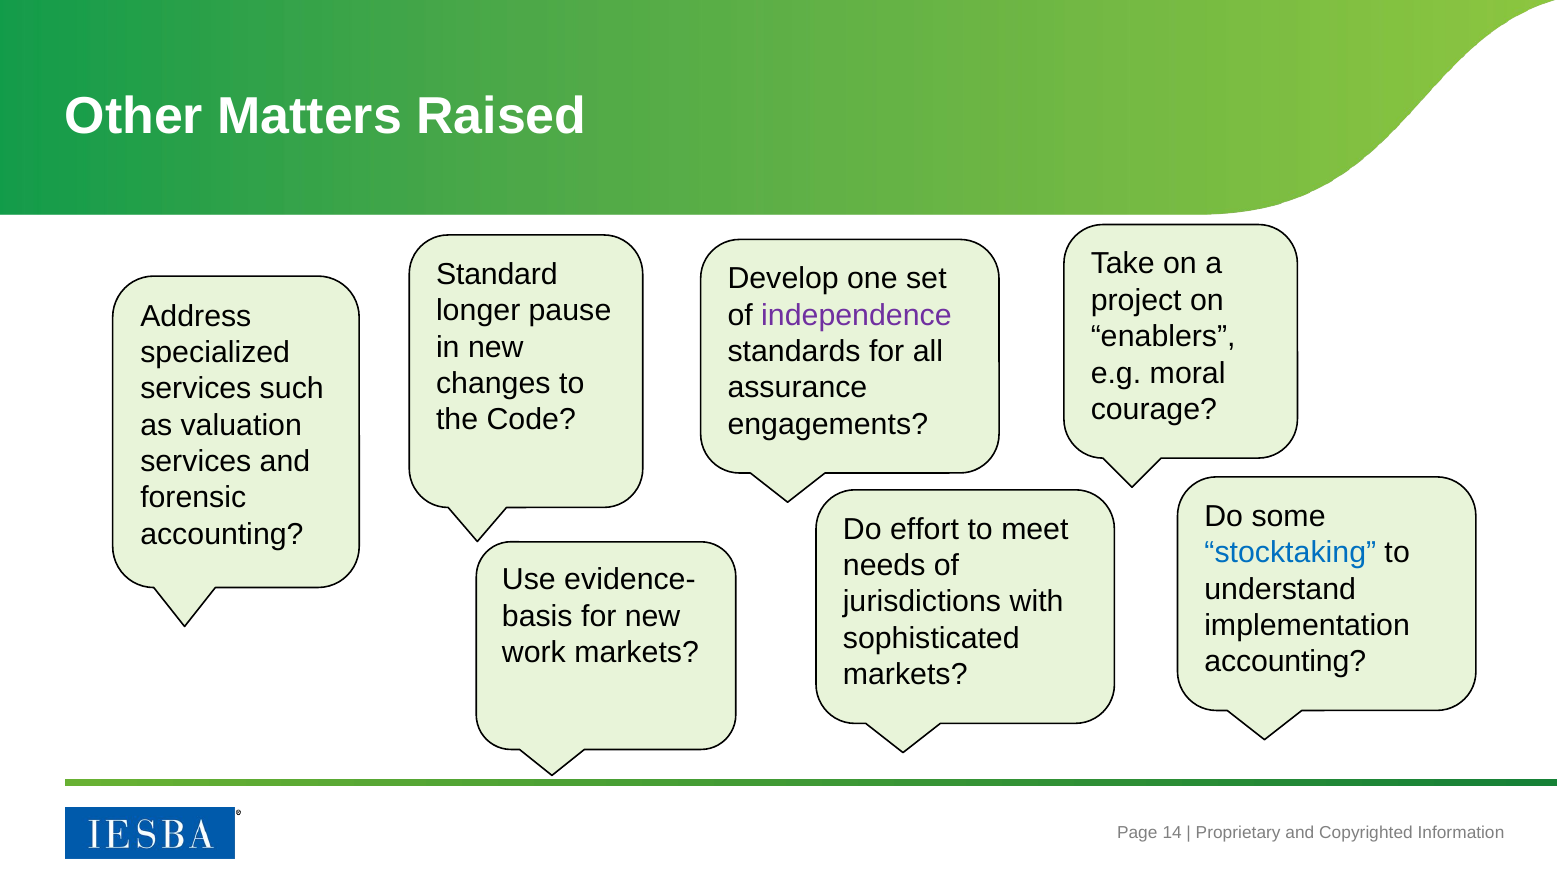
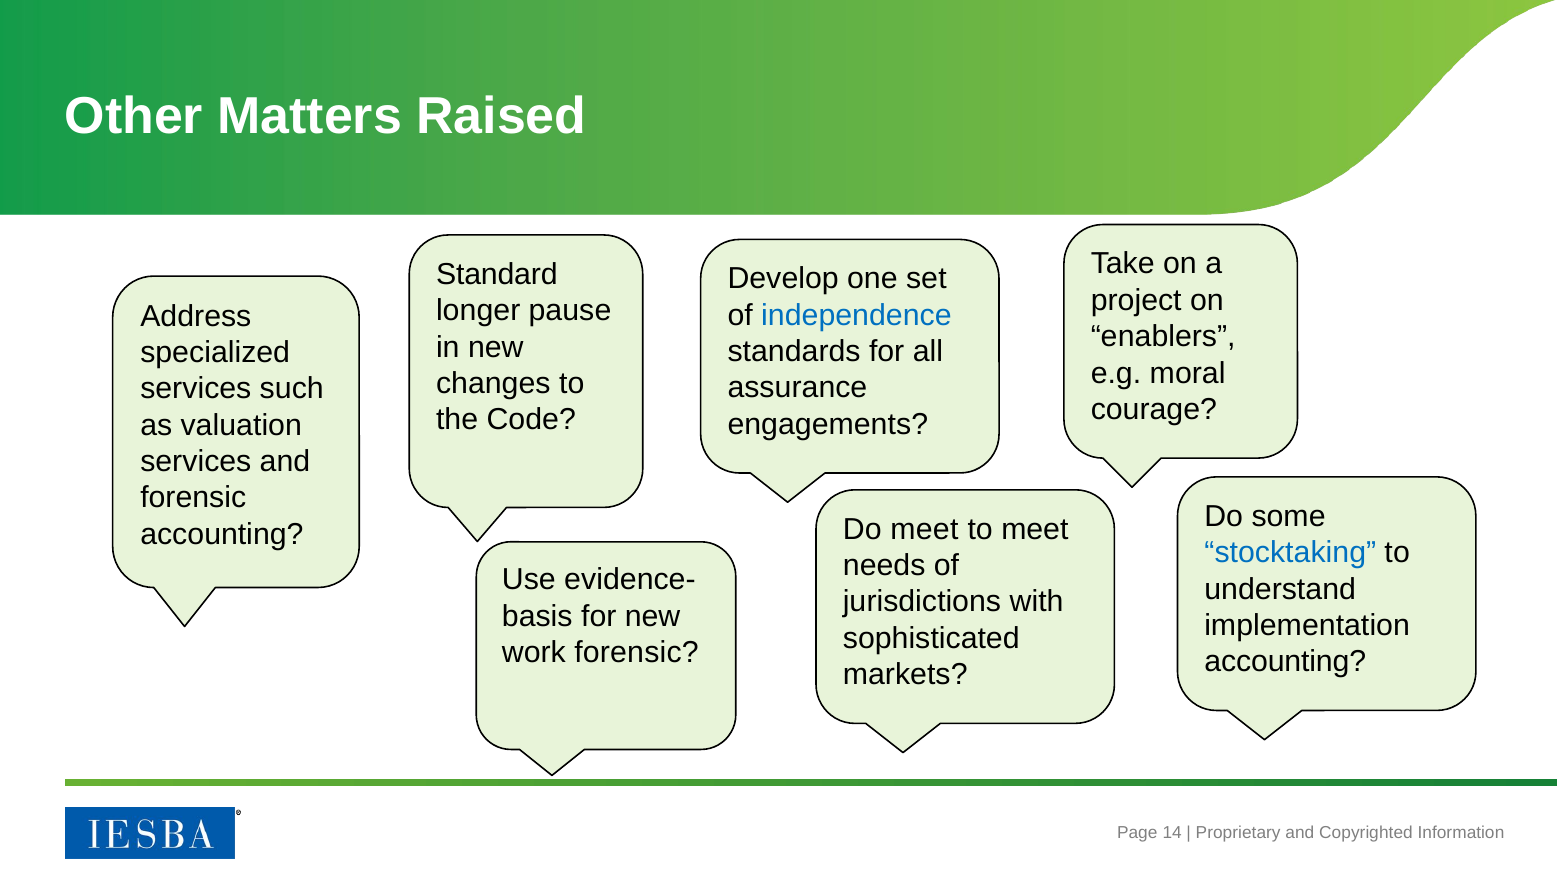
independence colour: purple -> blue
Do effort: effort -> meet
work markets: markets -> forensic
